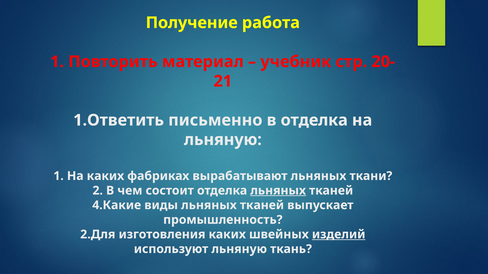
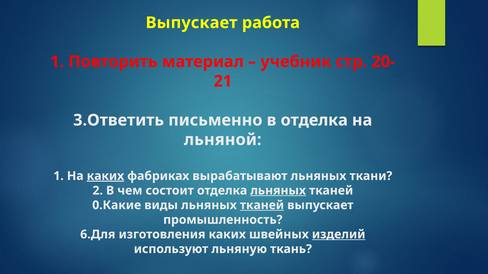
Получение at (192, 23): Получение -> Выпускает
1.Ответить: 1.Ответить -> 3.Ответить
льняную at (223, 140): льняную -> льняной
каких at (105, 176) underline: none -> present
4.Какие: 4.Какие -> 0.Какие
тканей at (262, 206) underline: none -> present
2.Для: 2.Для -> 6.Для
